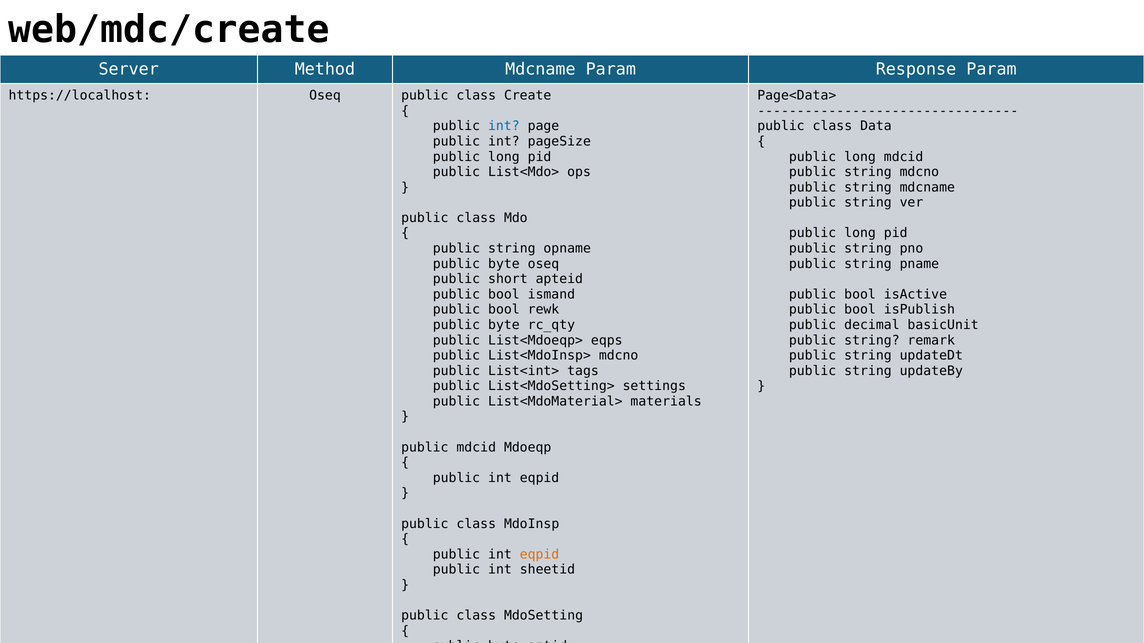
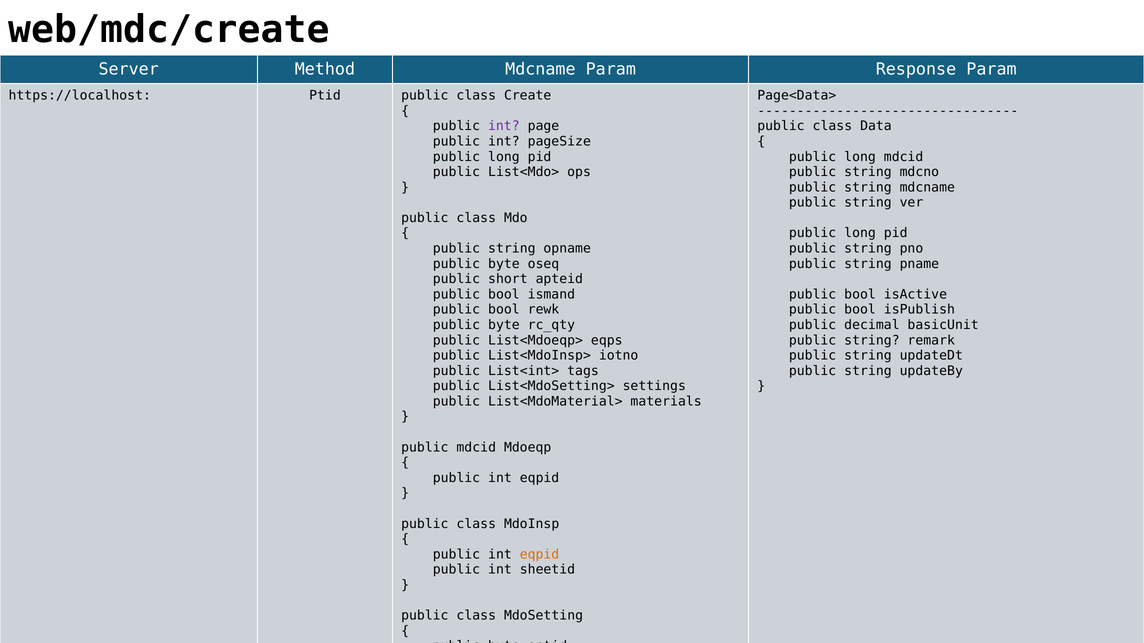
https://localhost Oseq: Oseq -> Ptid
int at (504, 126) colour: blue -> purple
List<MdoInsp> mdcno: mdcno -> iotno
